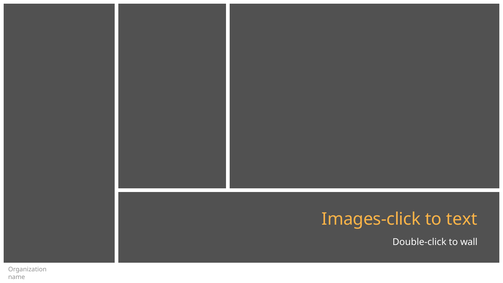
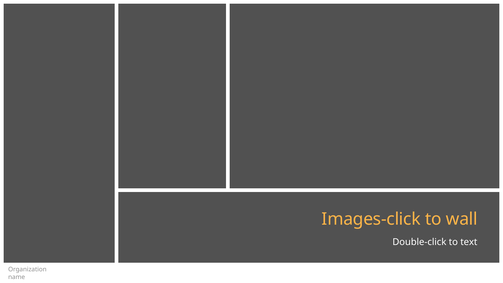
text: text -> wall
wall: wall -> text
